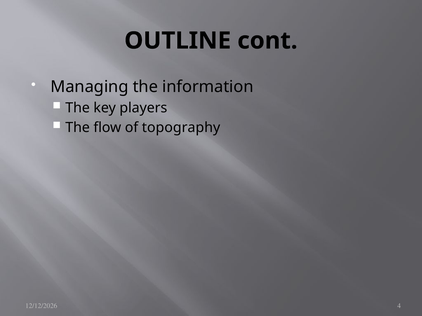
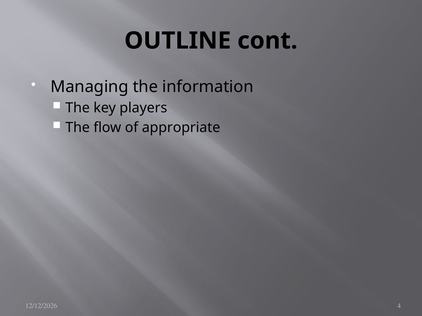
topography: topography -> appropriate
